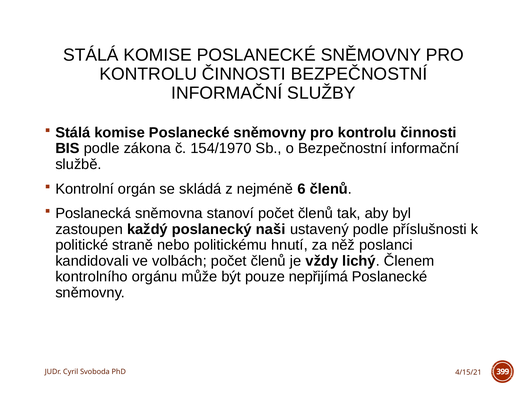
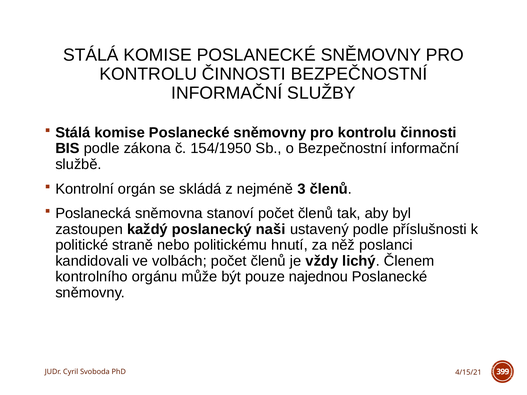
154/1970: 154/1970 -> 154/1950
6: 6 -> 3
nepřijímá: nepřijímá -> najednou
